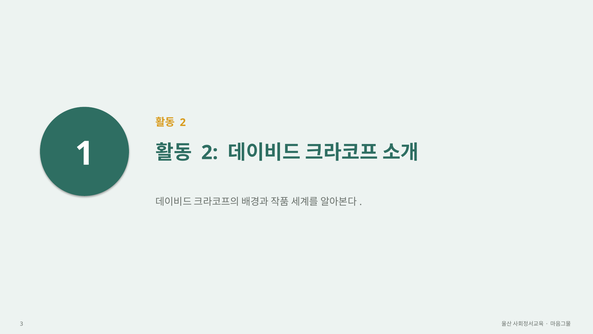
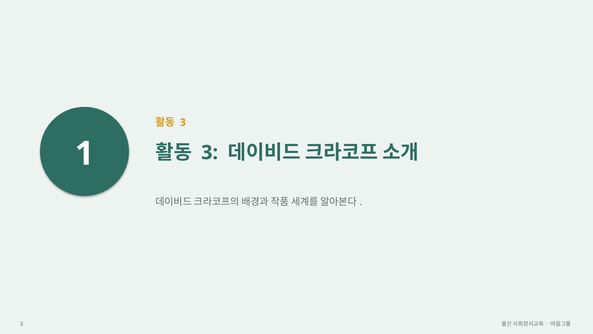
2 at (183, 122): 2 -> 3
2 at (210, 152): 2 -> 3
